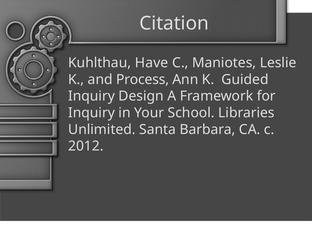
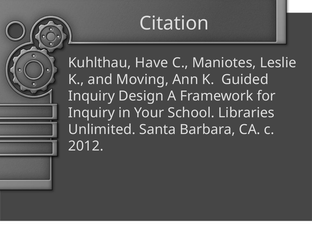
Process: Process -> Moving
